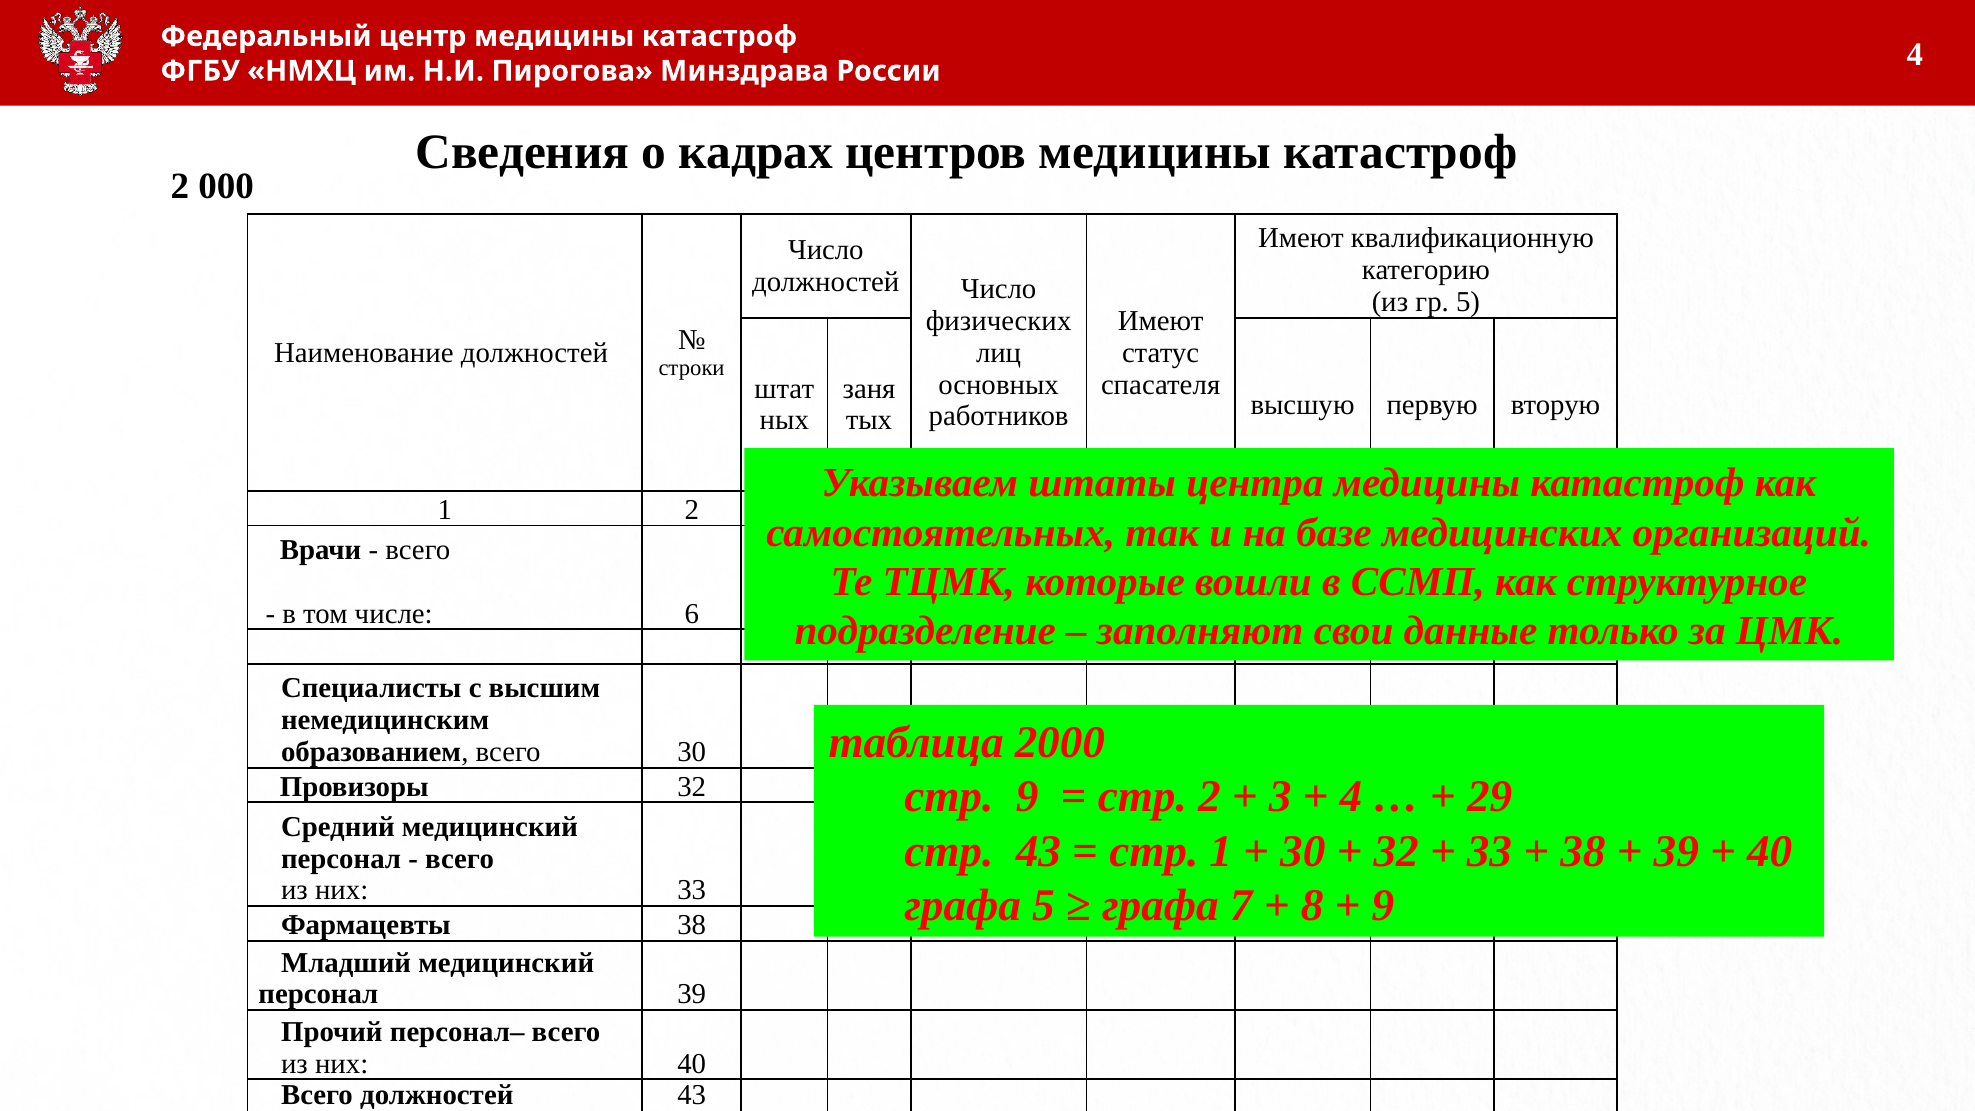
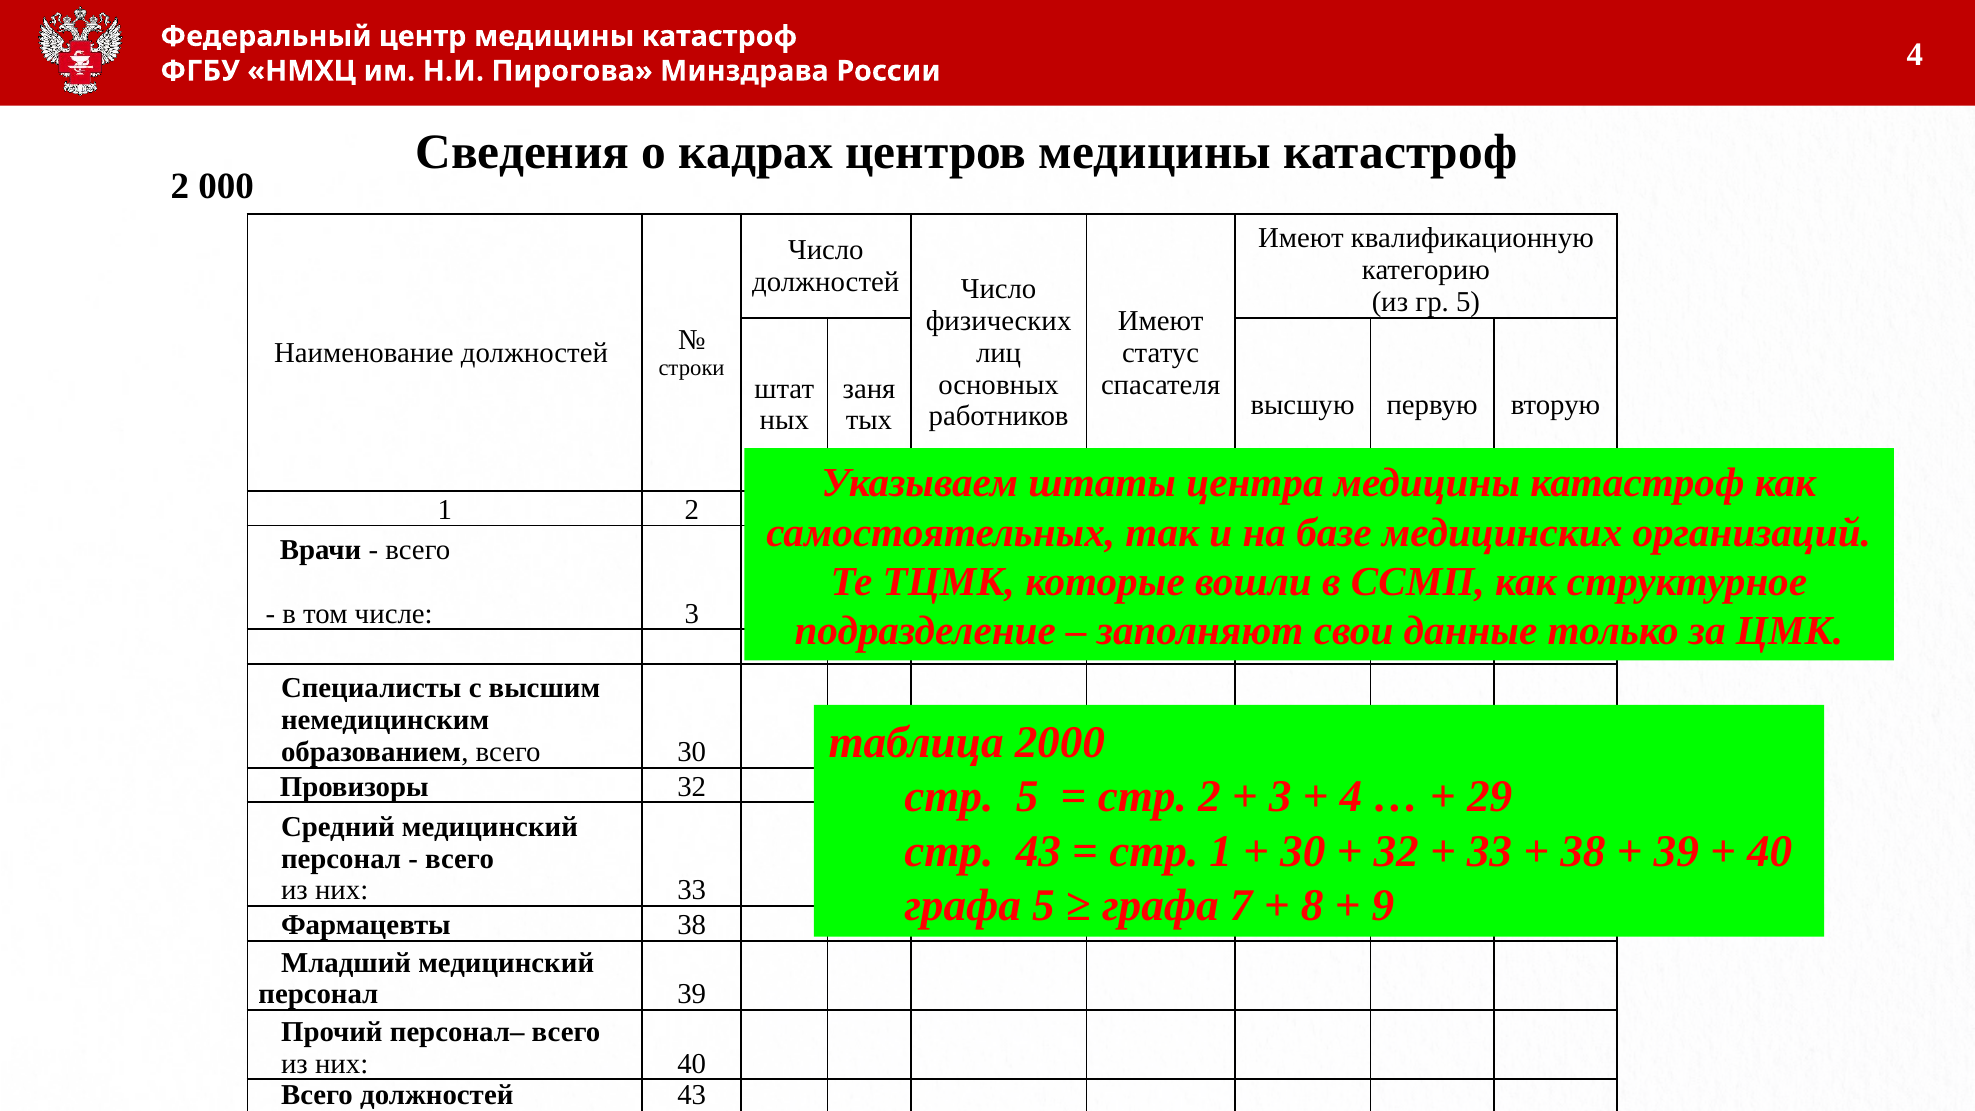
числе 6: 6 -> 3
стр 9: 9 -> 5
